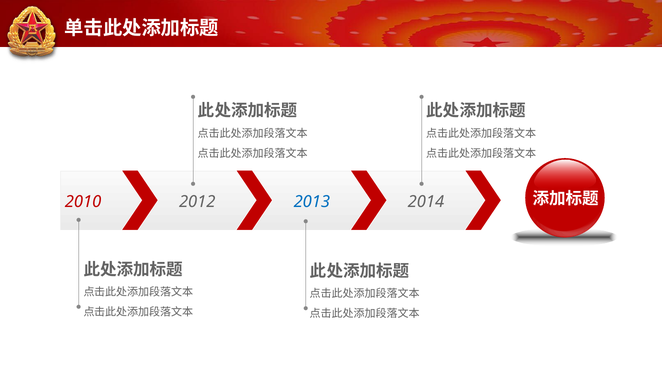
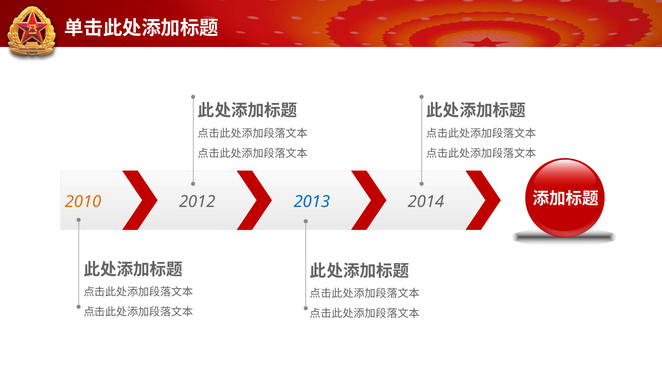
2010 colour: red -> orange
